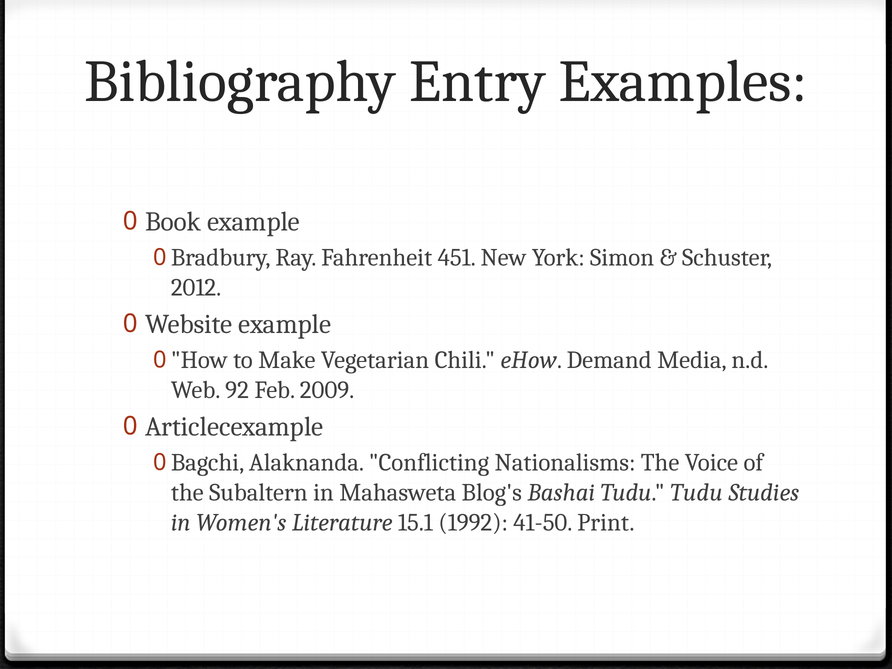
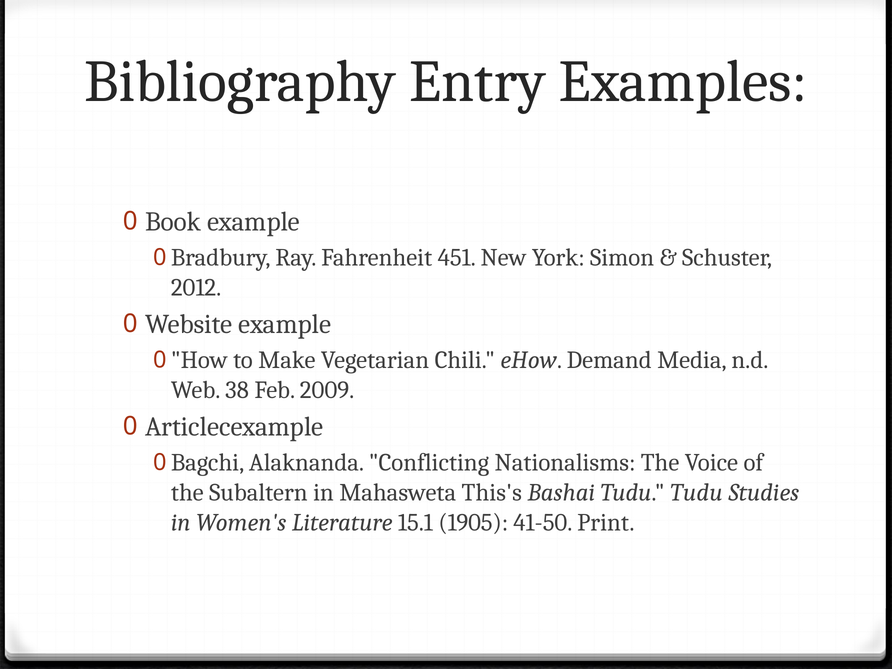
92: 92 -> 38
Blog's: Blog's -> This's
1992: 1992 -> 1905
